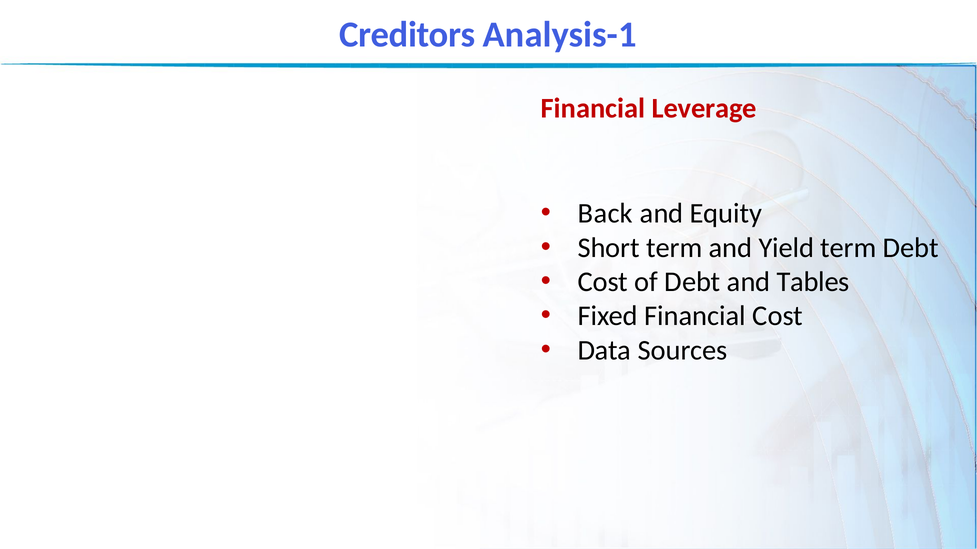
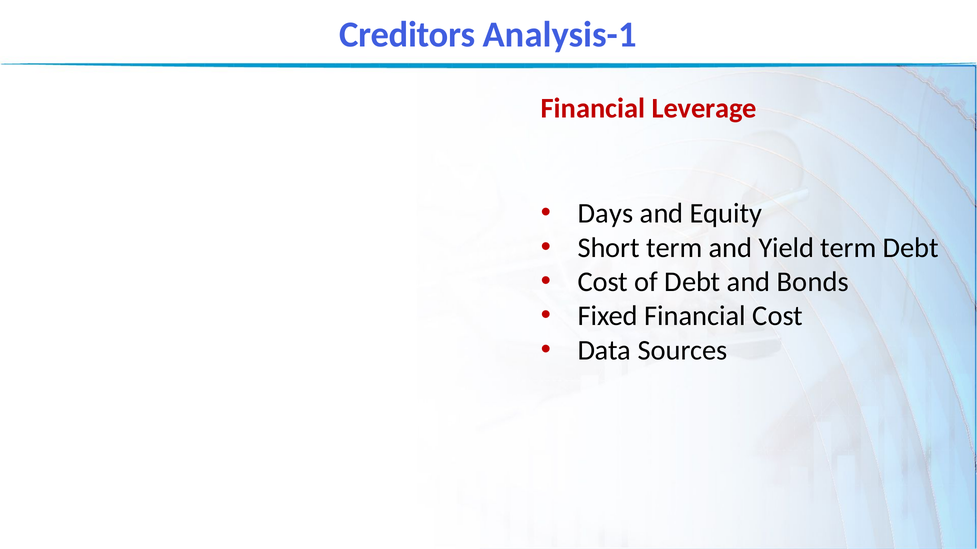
Back: Back -> Days
Tables: Tables -> Bonds
